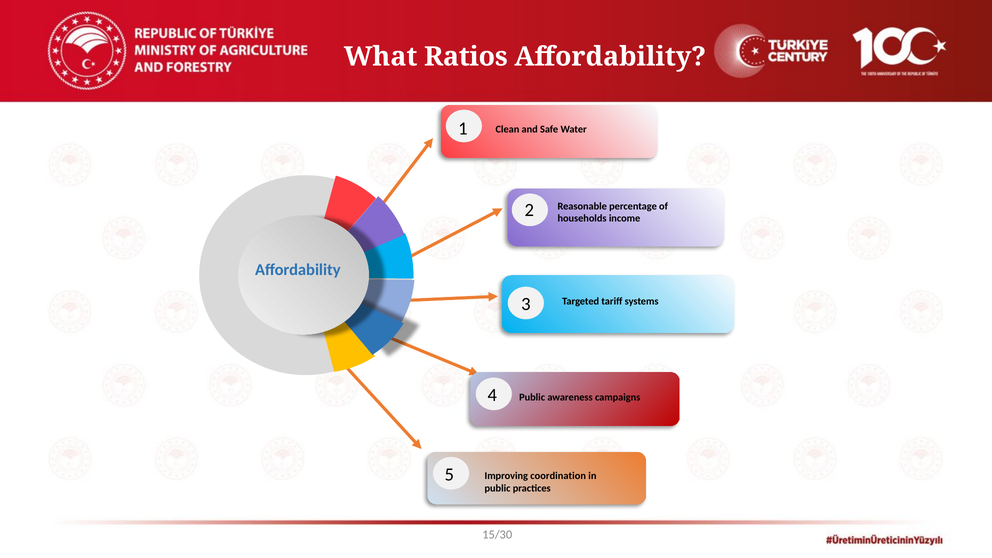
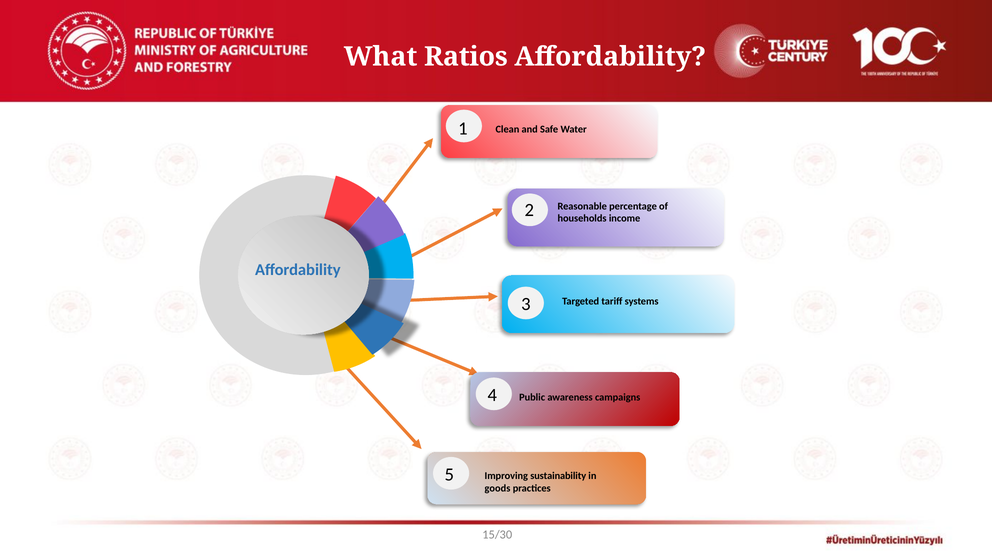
coordination: coordination -> sustainability
public at (498, 488): public -> goods
